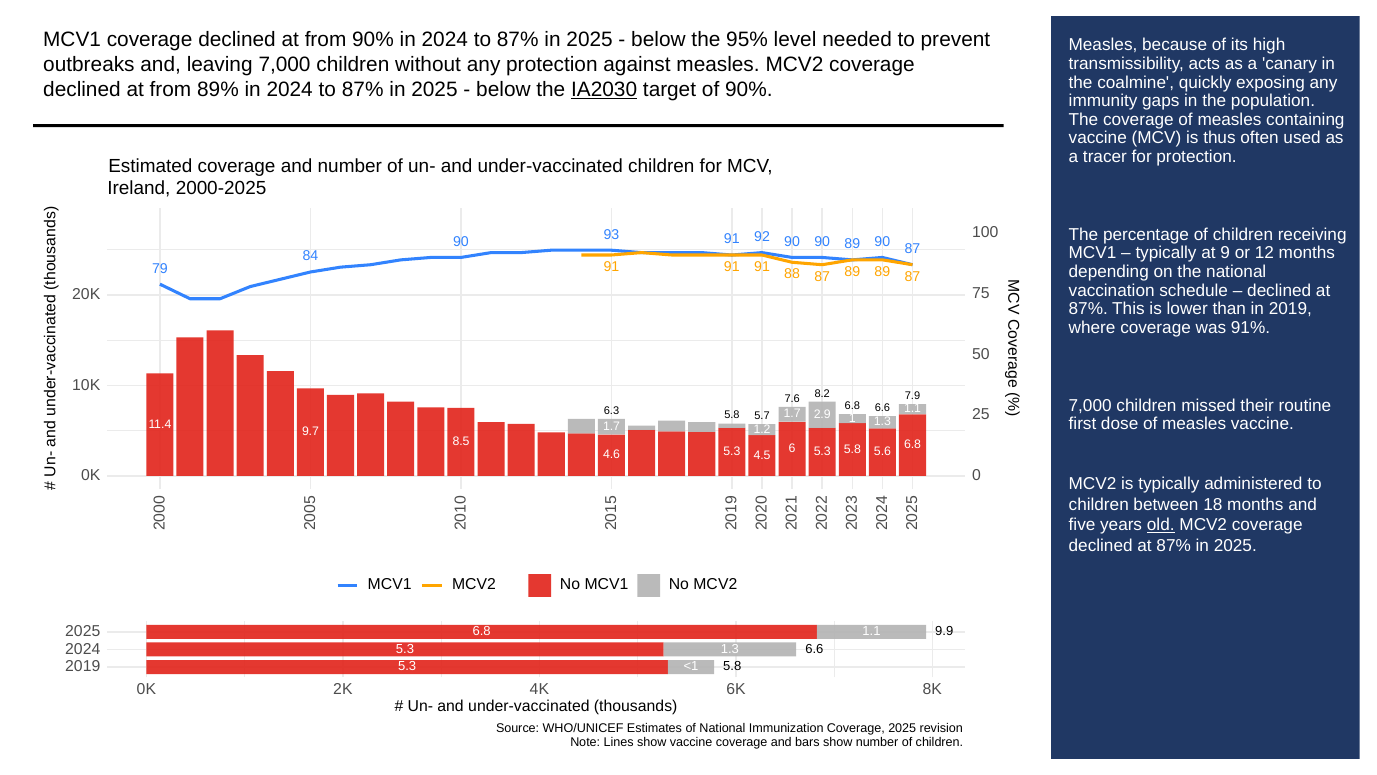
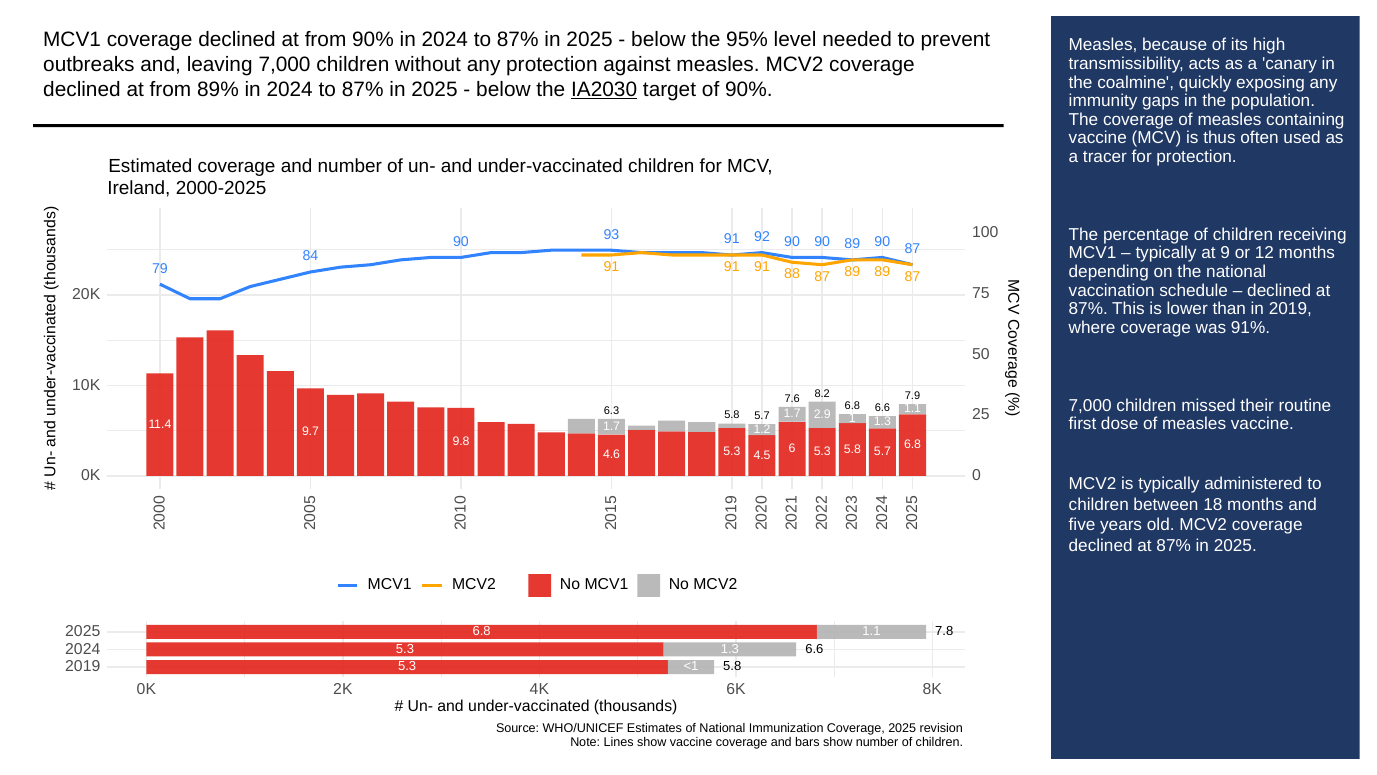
8.5: 8.5 -> 9.8
5.3 5.8 5.6: 5.6 -> 5.7
old underline: present -> none
9.9: 9.9 -> 7.8
